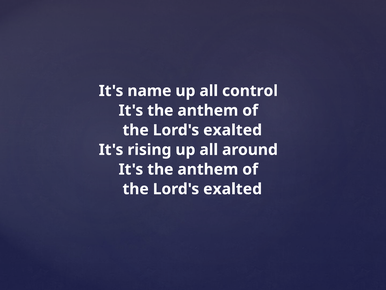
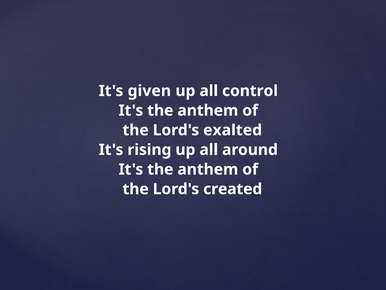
name: name -> given
exalted at (233, 189): exalted -> created
